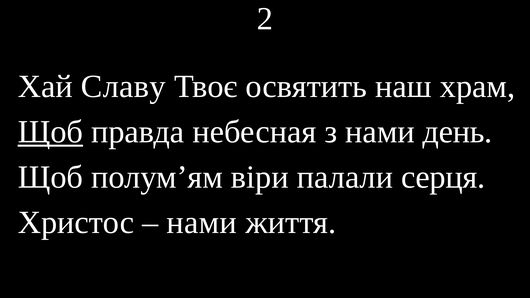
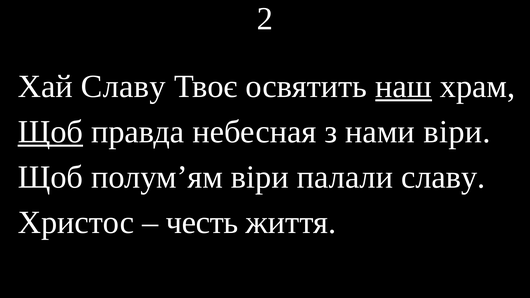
наш underline: none -> present
нами день: день -> віри
палали серця: серця -> славу
нами at (202, 222): нами -> честь
